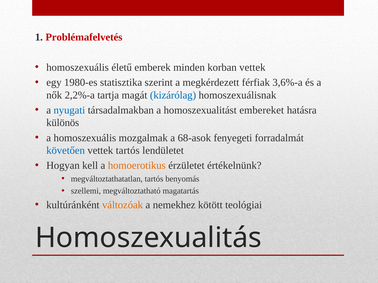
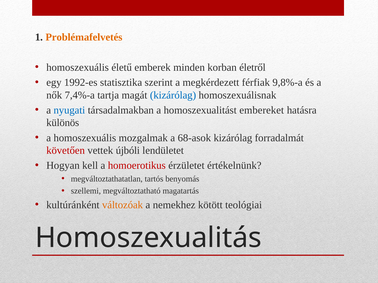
Problémafelvetés colour: red -> orange
korban vettek: vettek -> életről
1980-es: 1980-es -> 1992-es
3,6%-a: 3,6%-a -> 9,8%-a
2,2%-a: 2,2%-a -> 7,4%-a
68-asok fenyegeti: fenyegeti -> kizárólag
követően colour: blue -> red
vettek tartós: tartós -> újbóli
homoerotikus colour: orange -> red
